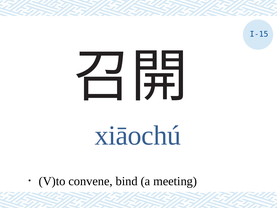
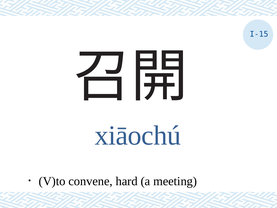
bind: bind -> hard
